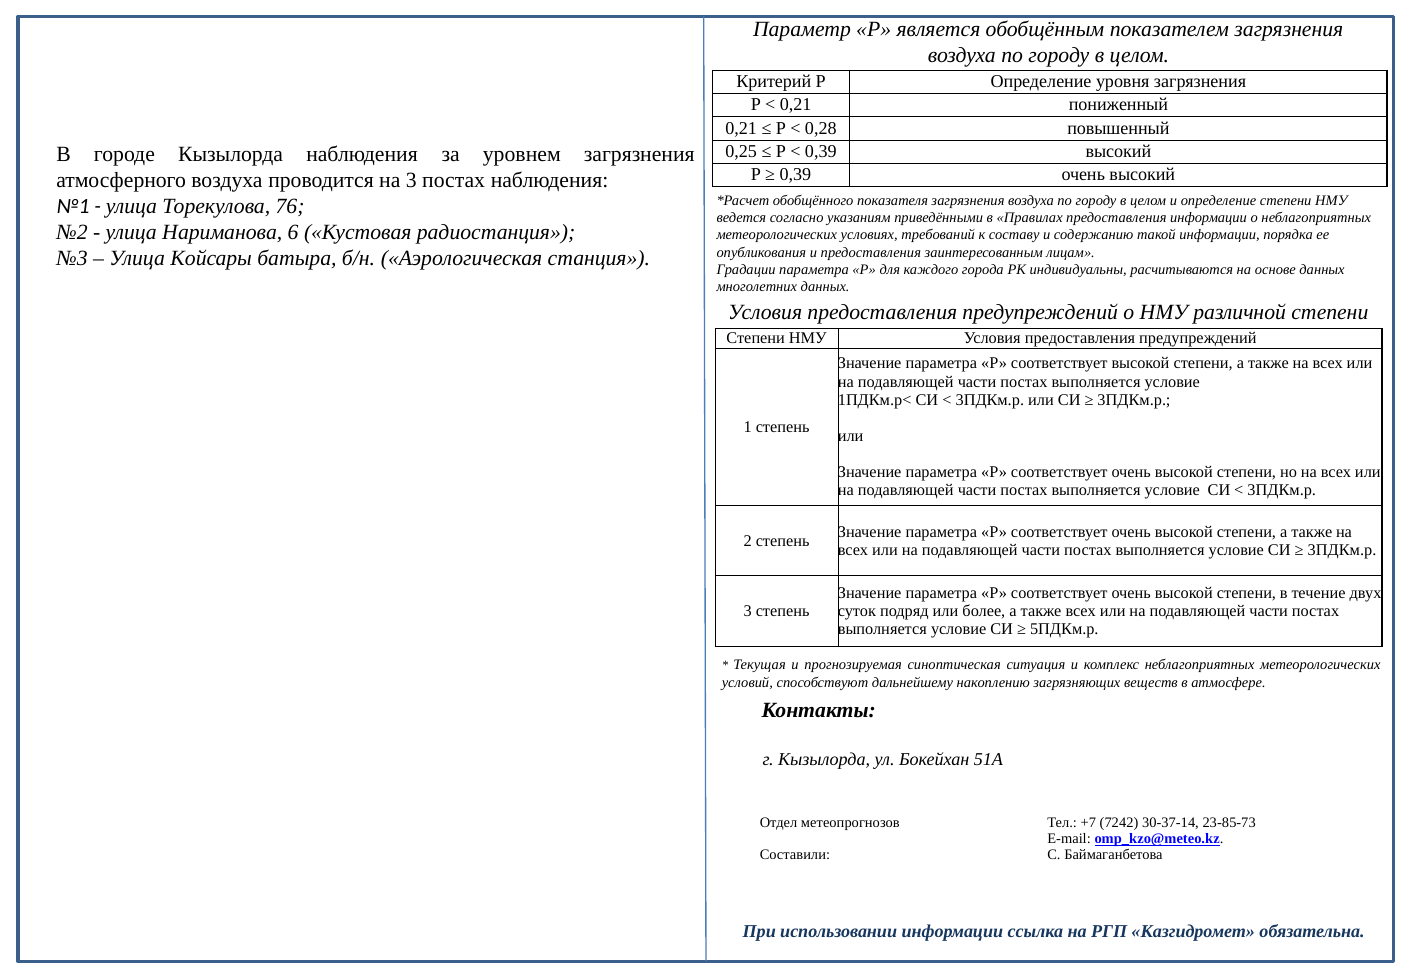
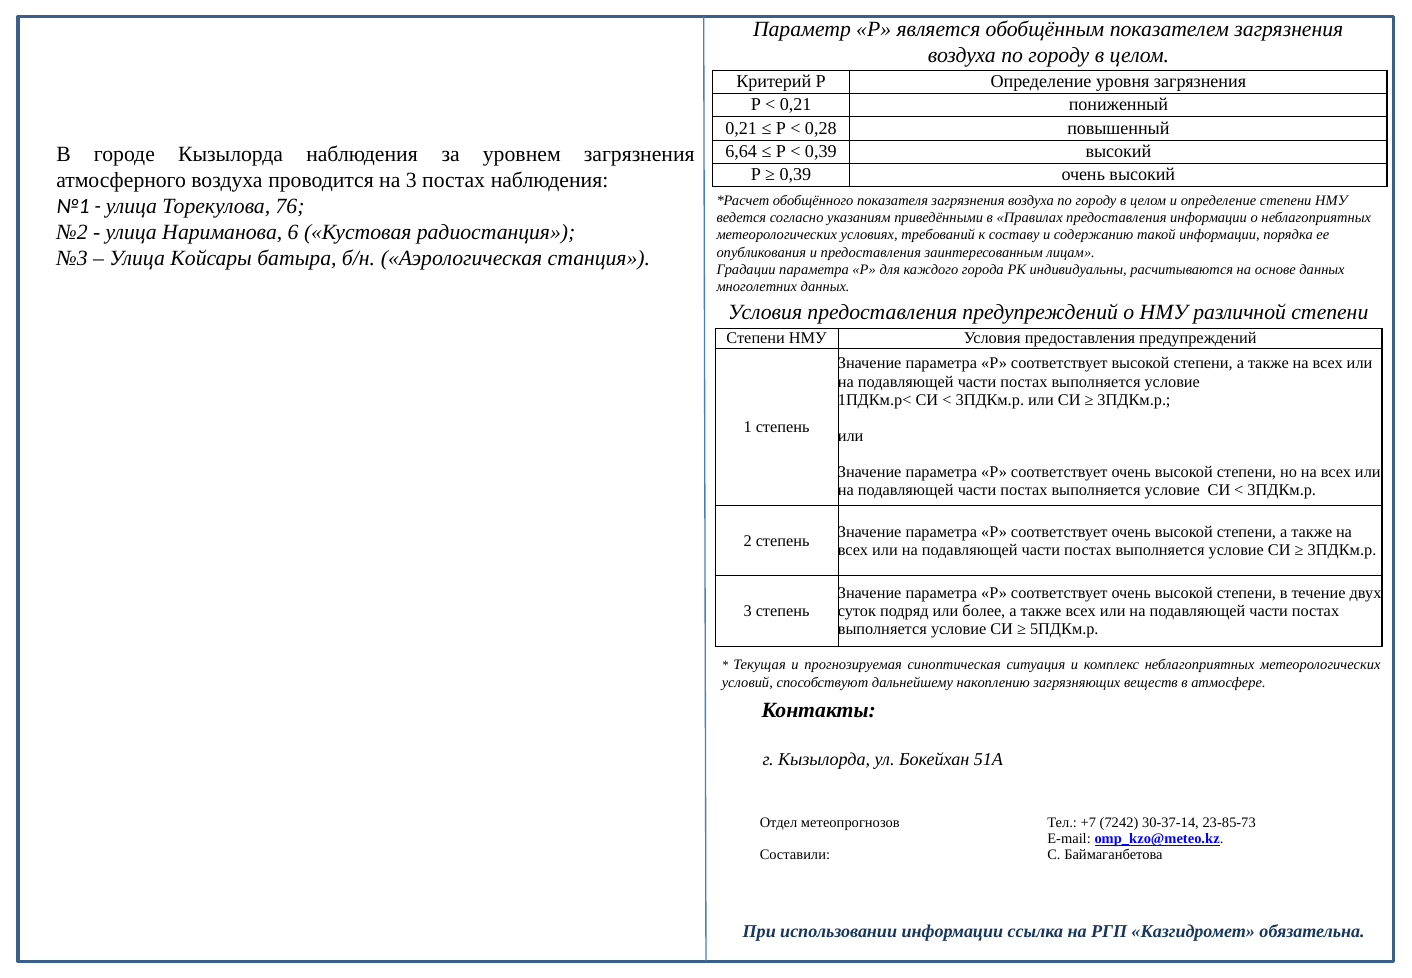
0,25: 0,25 -> 6,64
